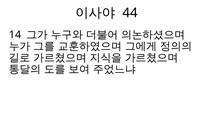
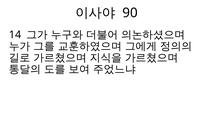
44: 44 -> 90
